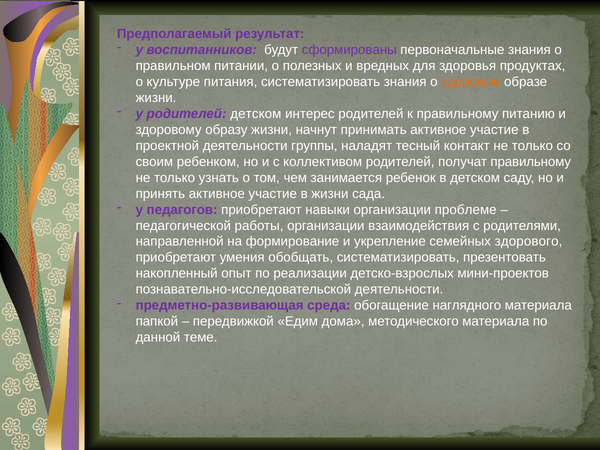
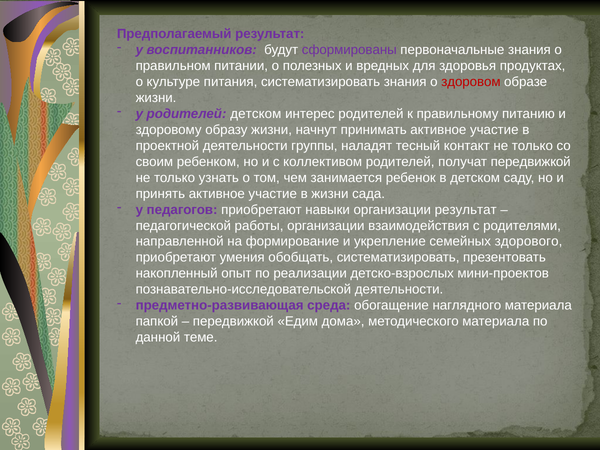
здоровом colour: orange -> red
получат правильному: правильному -> передвижкой
организации проблеме: проблеме -> результат
